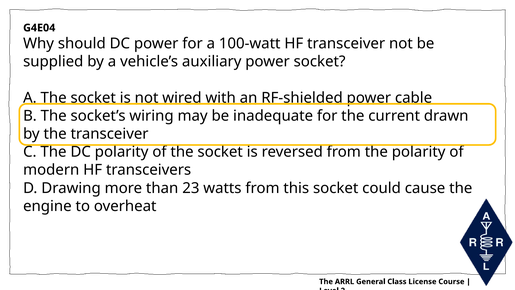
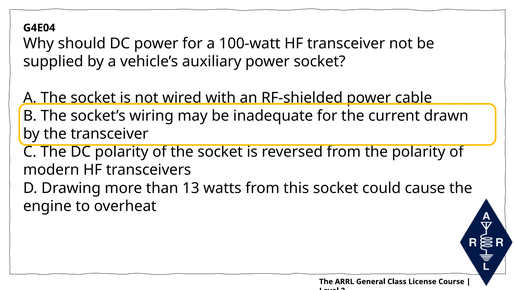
23: 23 -> 13
